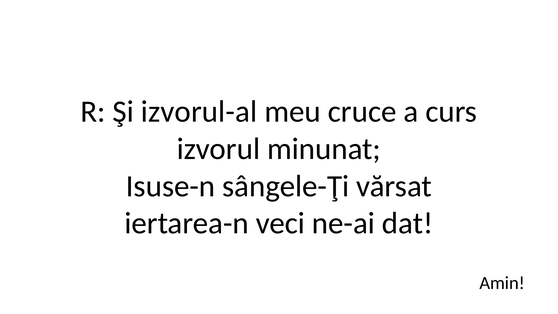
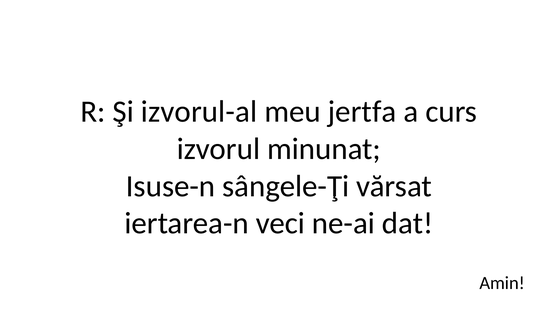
cruce: cruce -> jertfa
